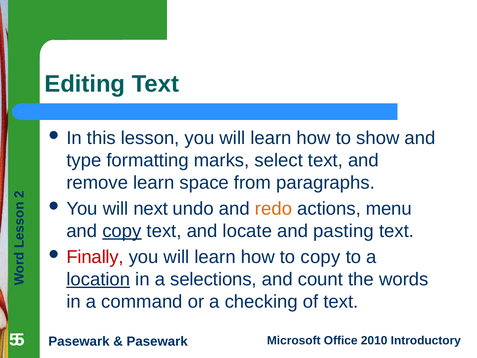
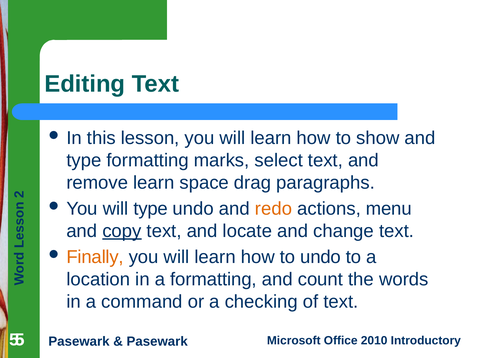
from: from -> drag
will next: next -> type
pasting: pasting -> change
Finally colour: red -> orange
to copy: copy -> undo
location underline: present -> none
a selections: selections -> formatting
